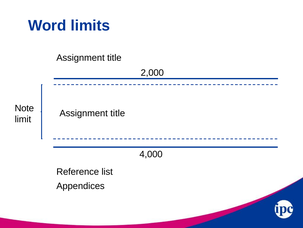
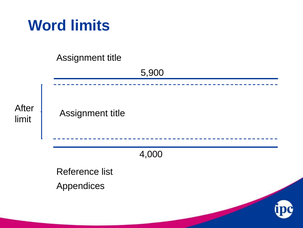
2,000: 2,000 -> 5,900
Note: Note -> After
